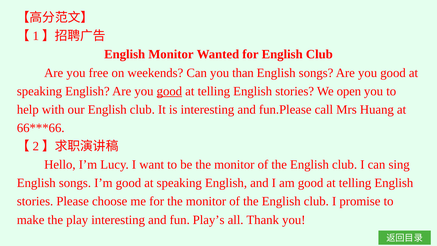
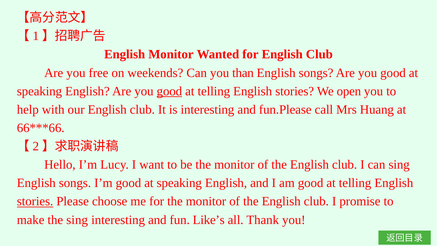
stories at (35, 201) underline: none -> present
the play: play -> sing
Play’s: Play’s -> Like’s
